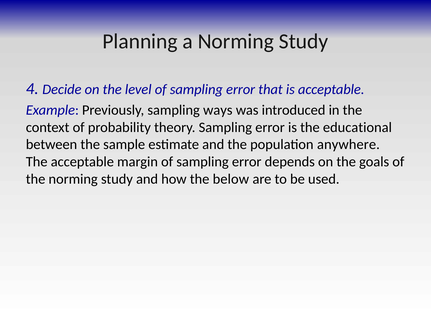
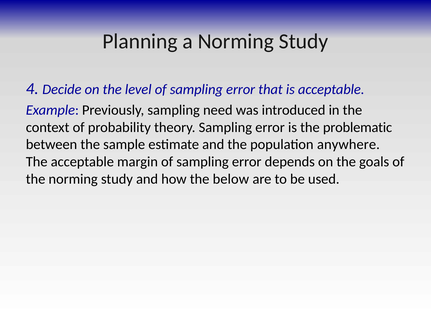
ways: ways -> need
educational: educational -> problematic
